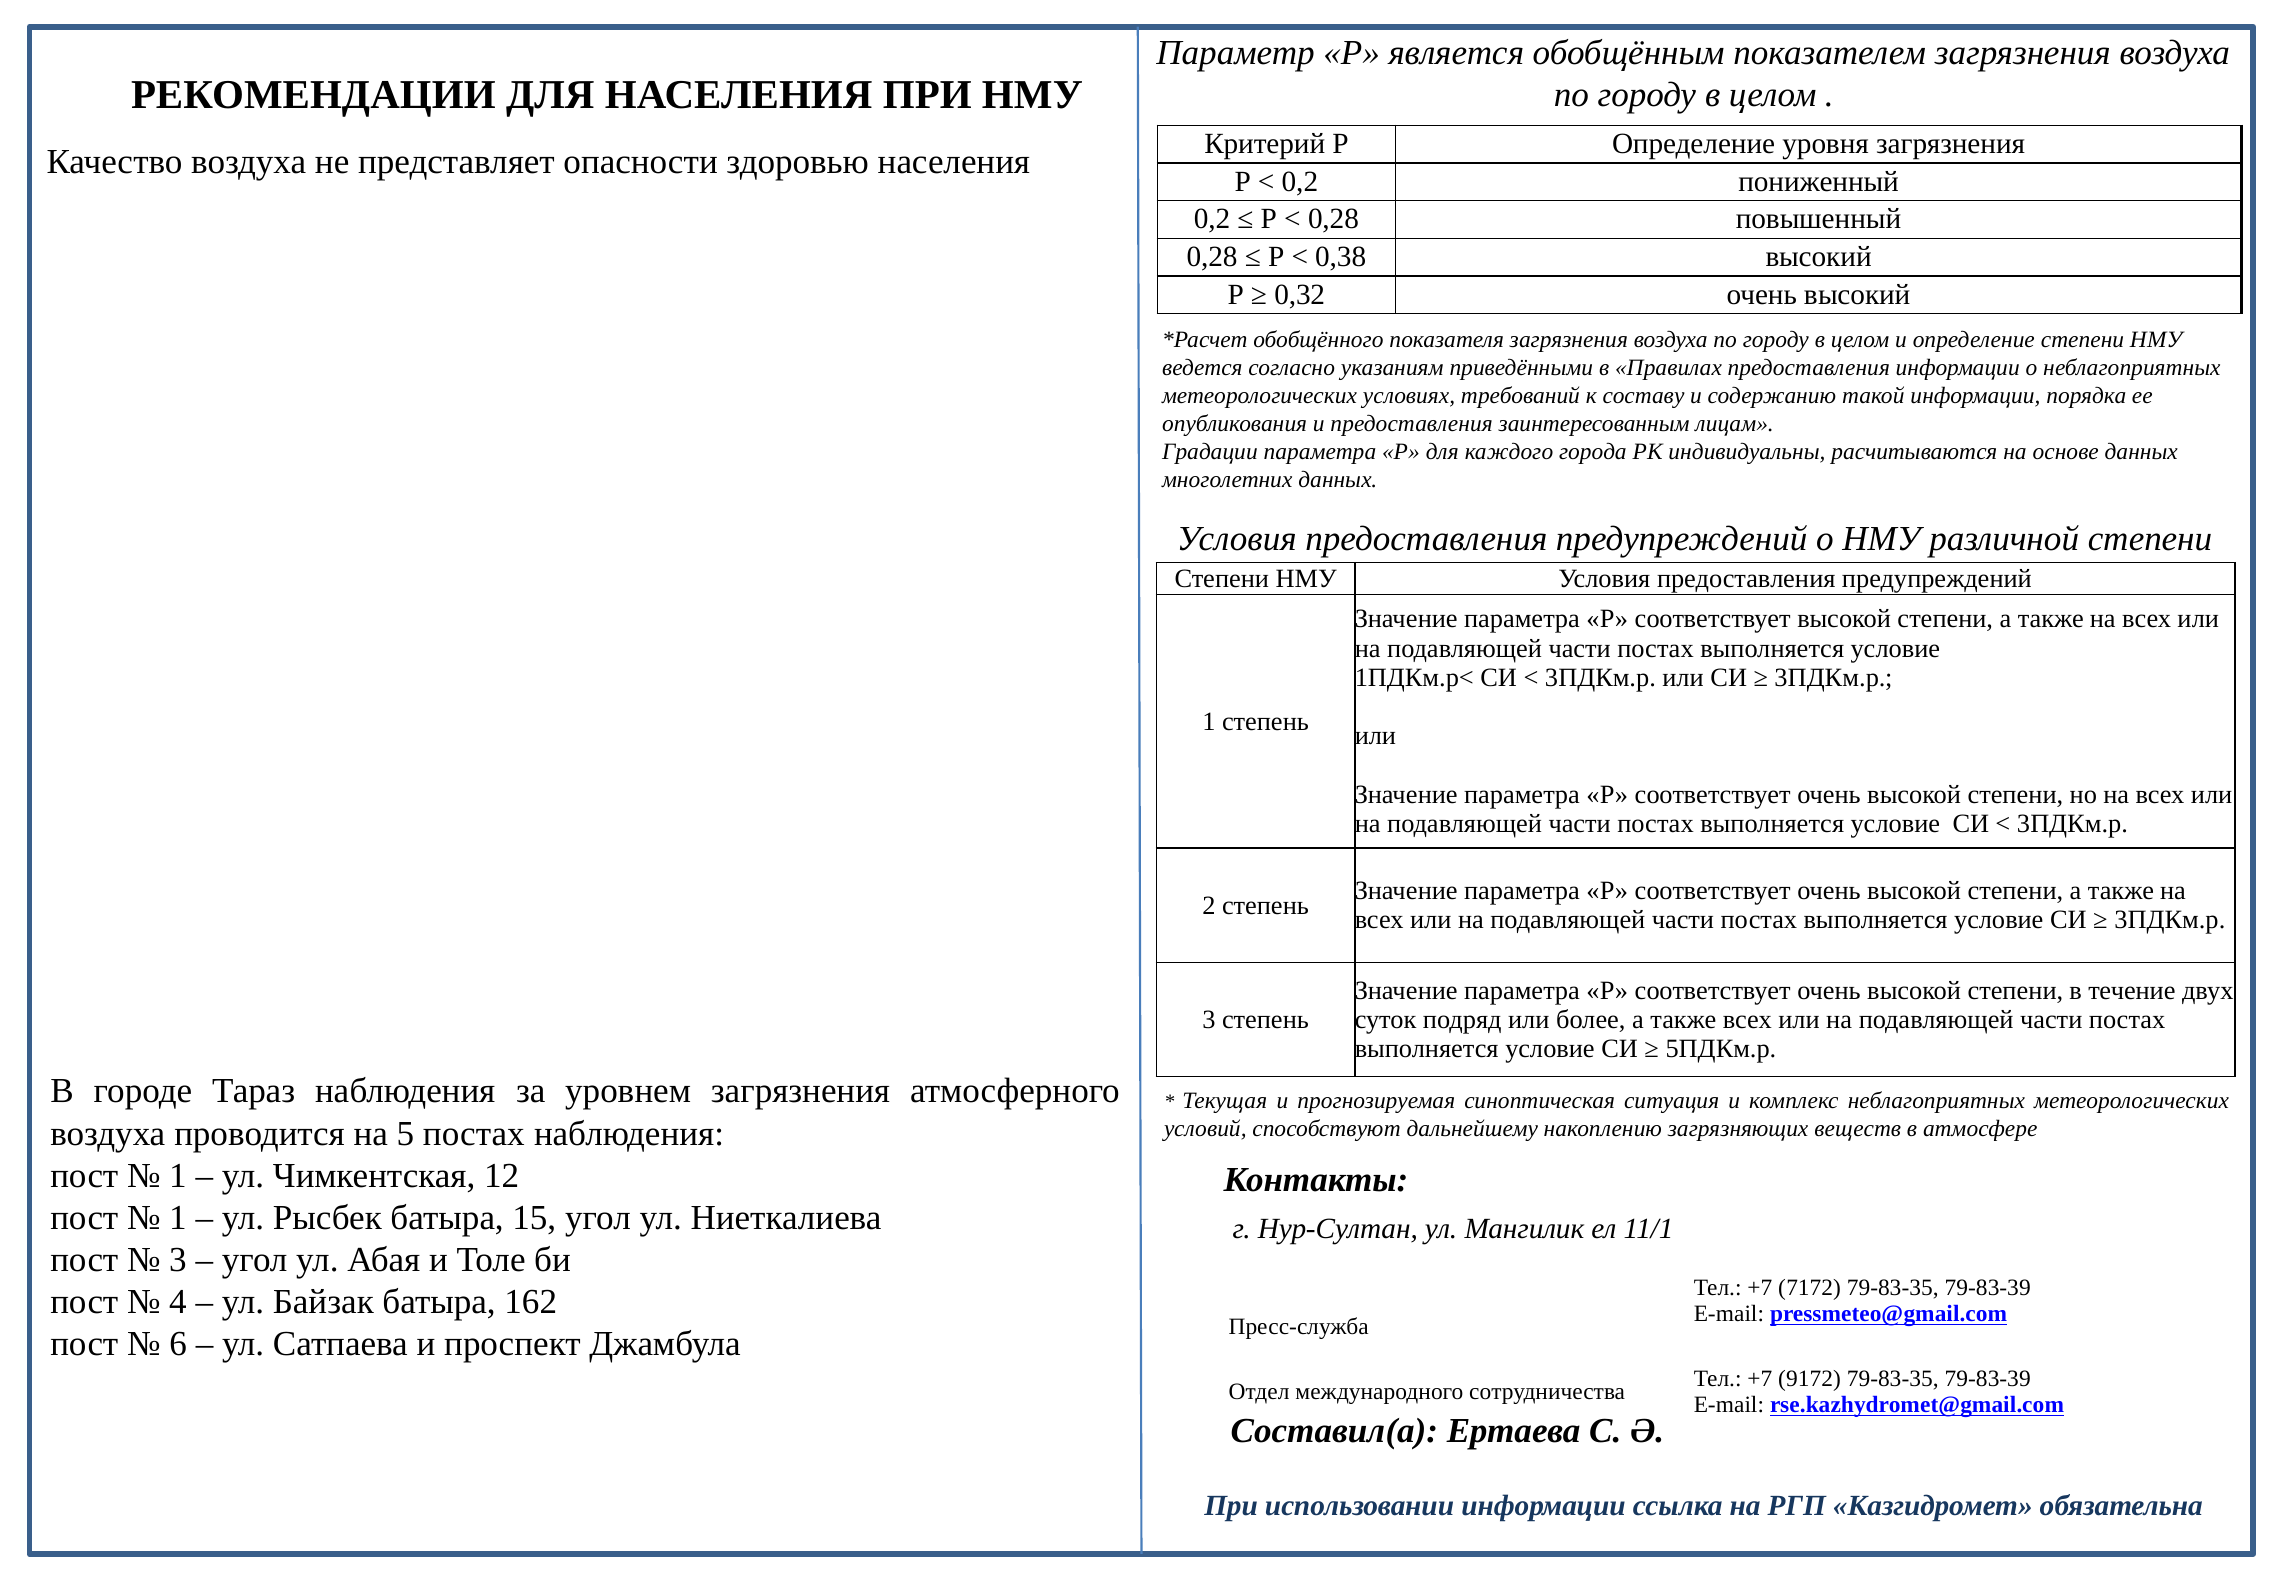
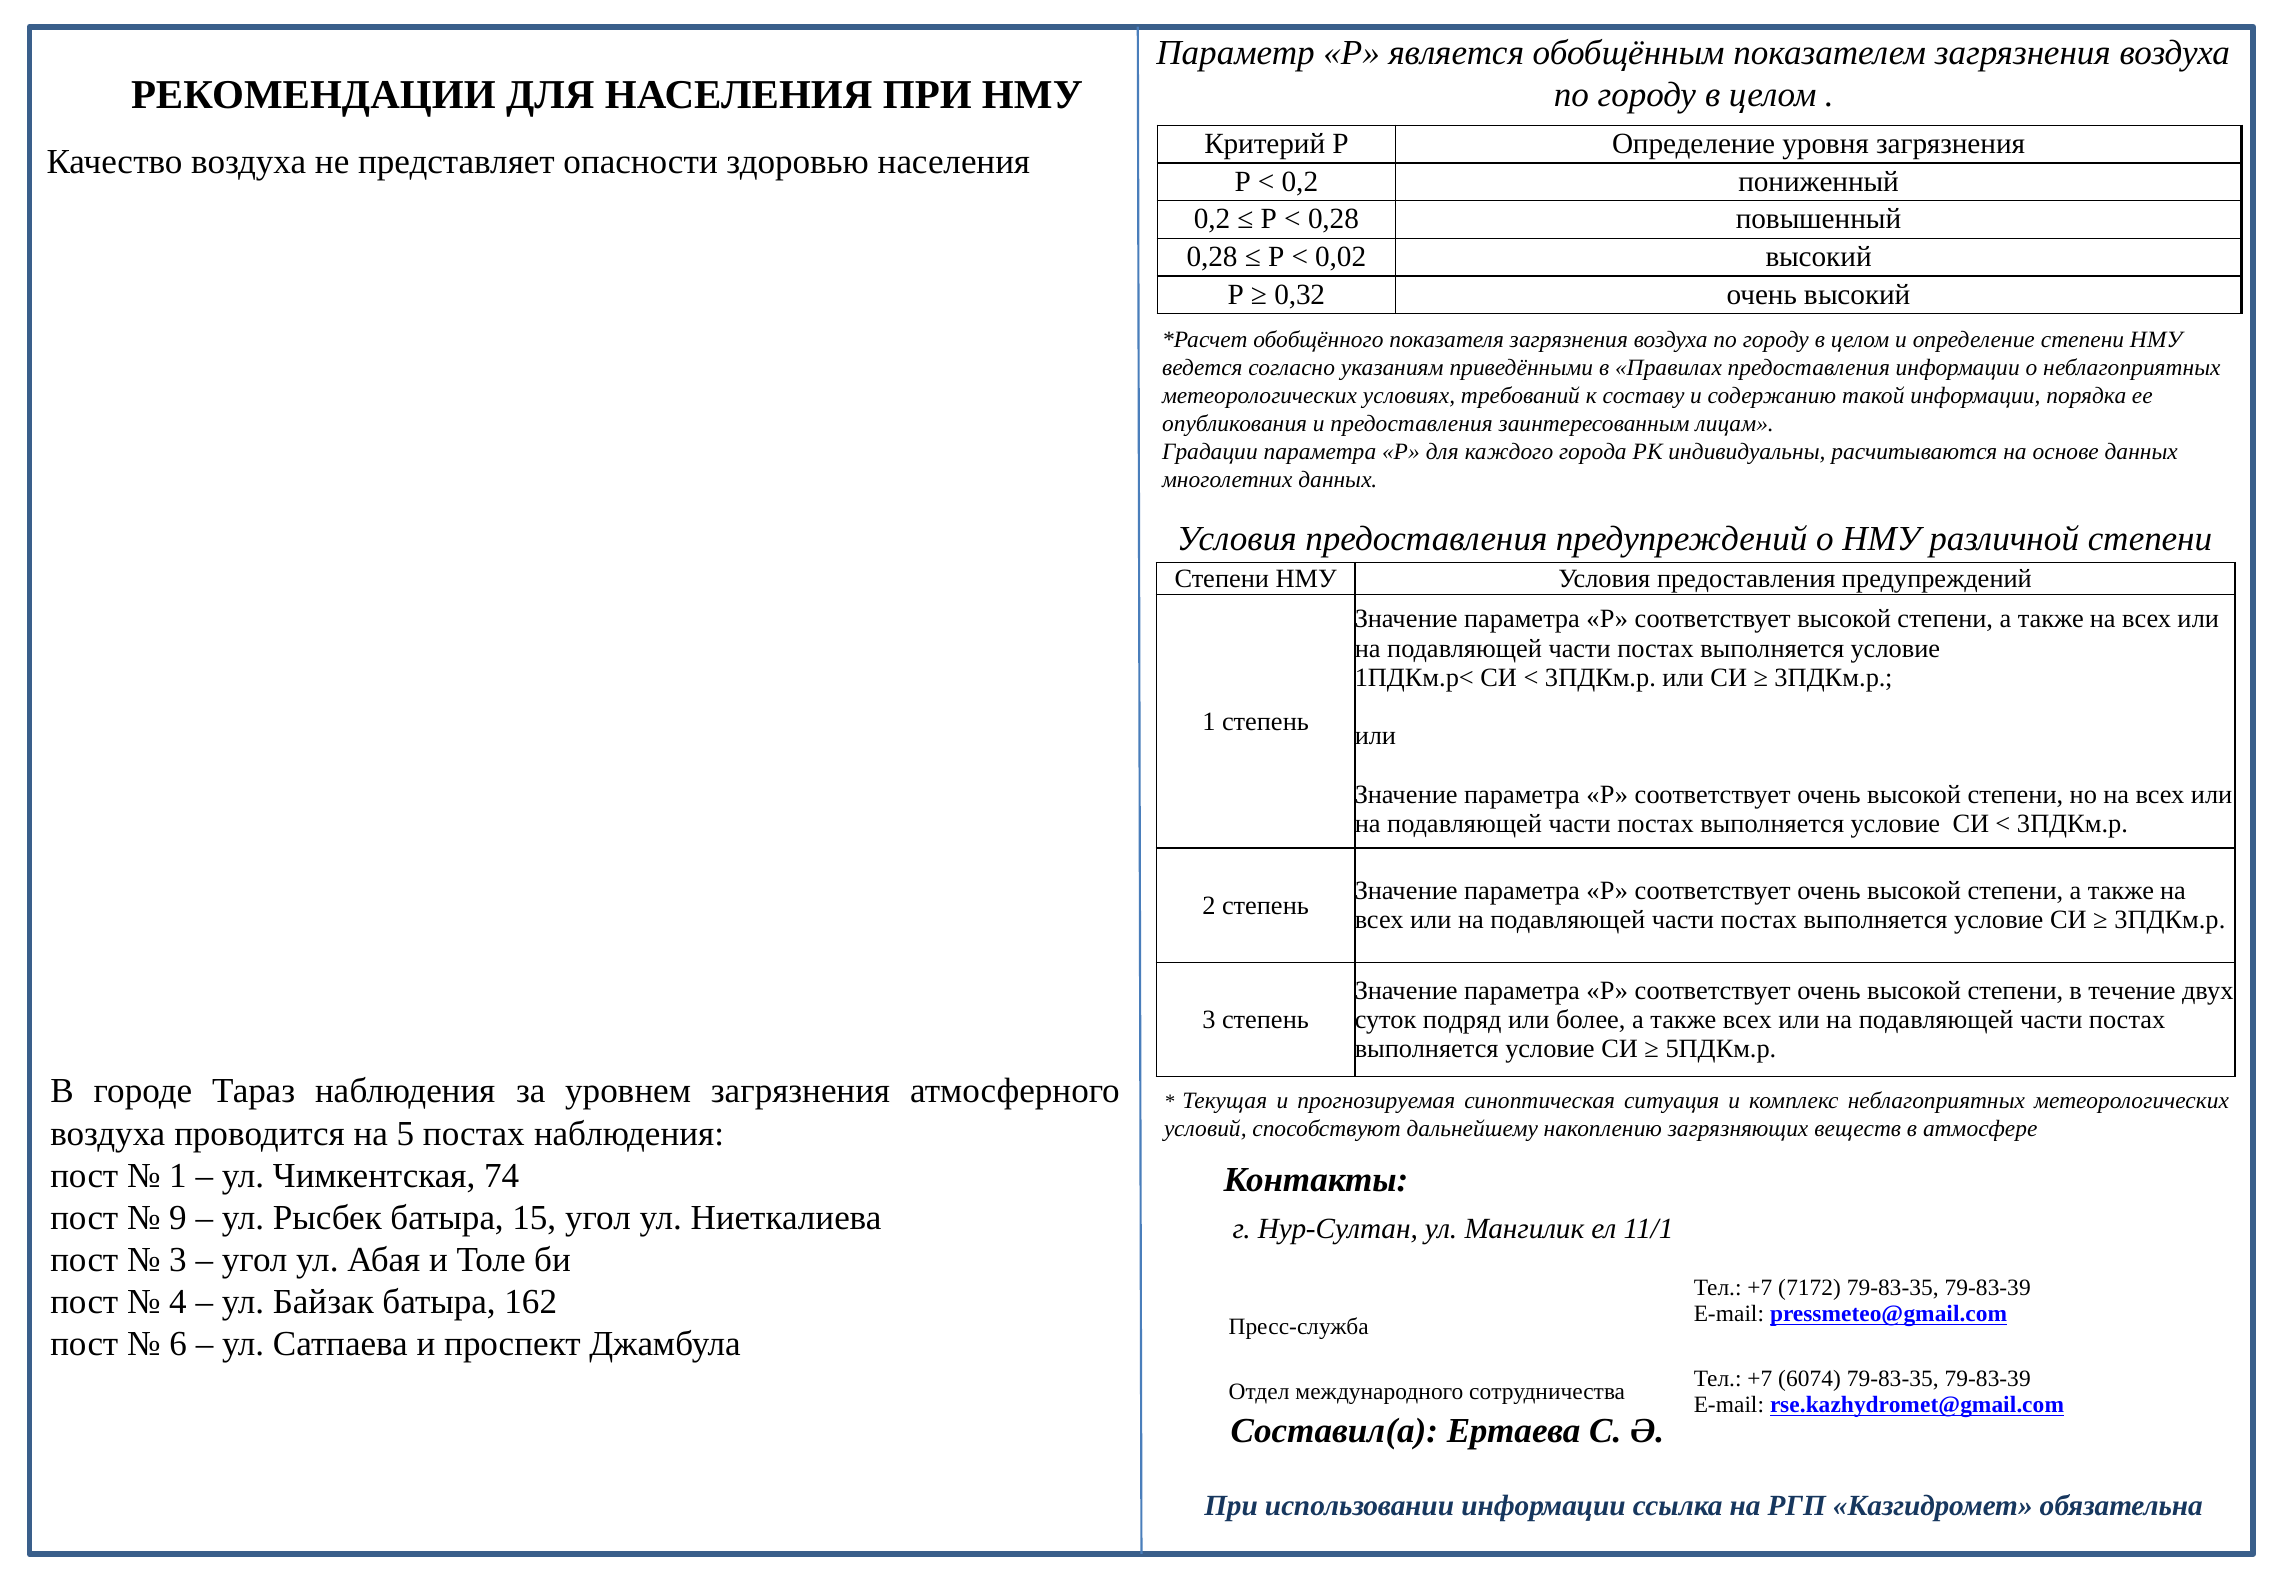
0,38: 0,38 -> 0,02
12: 12 -> 74
1 at (178, 1217): 1 -> 9
9172: 9172 -> 6074
